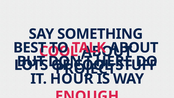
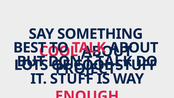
HERE at (114, 61): HERE -> TALK
IT HOUR: HOUR -> STUFF
